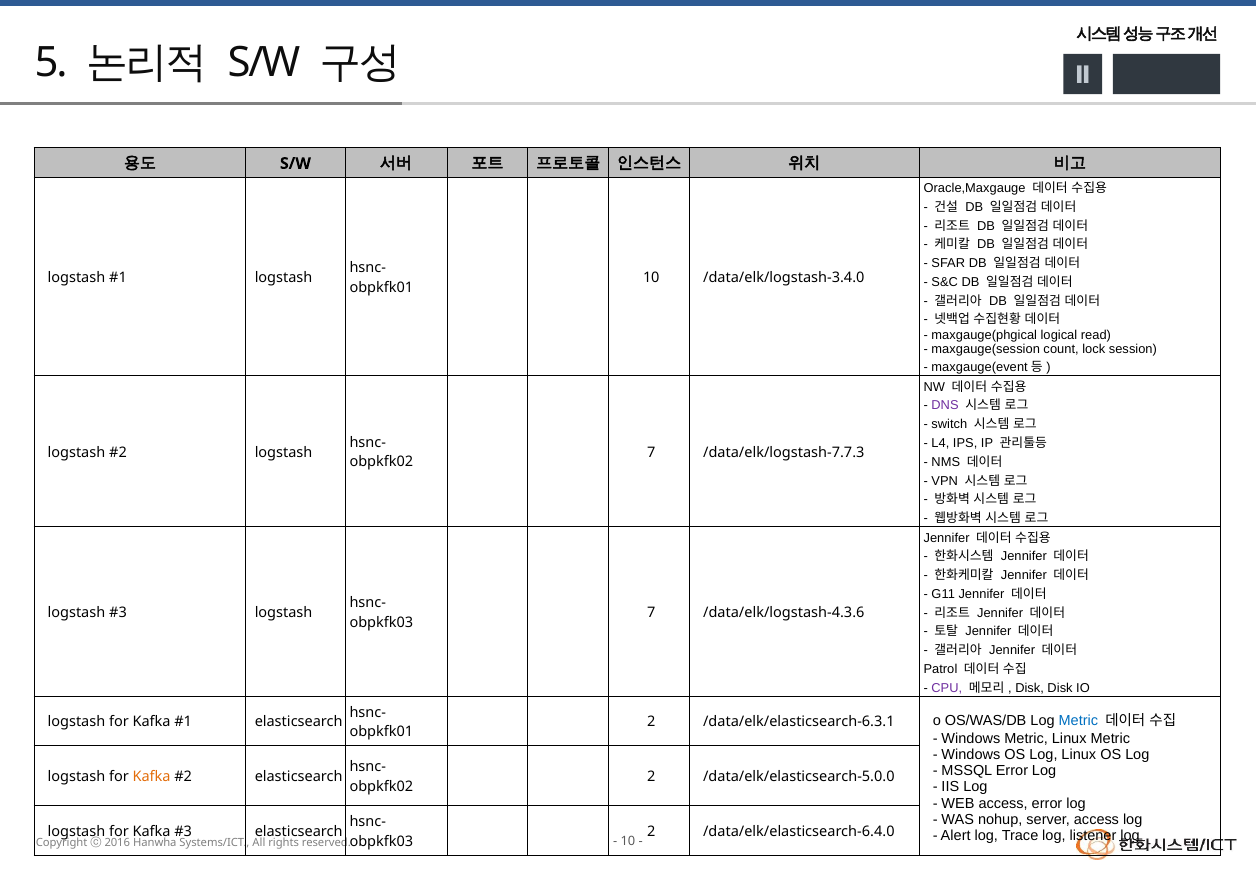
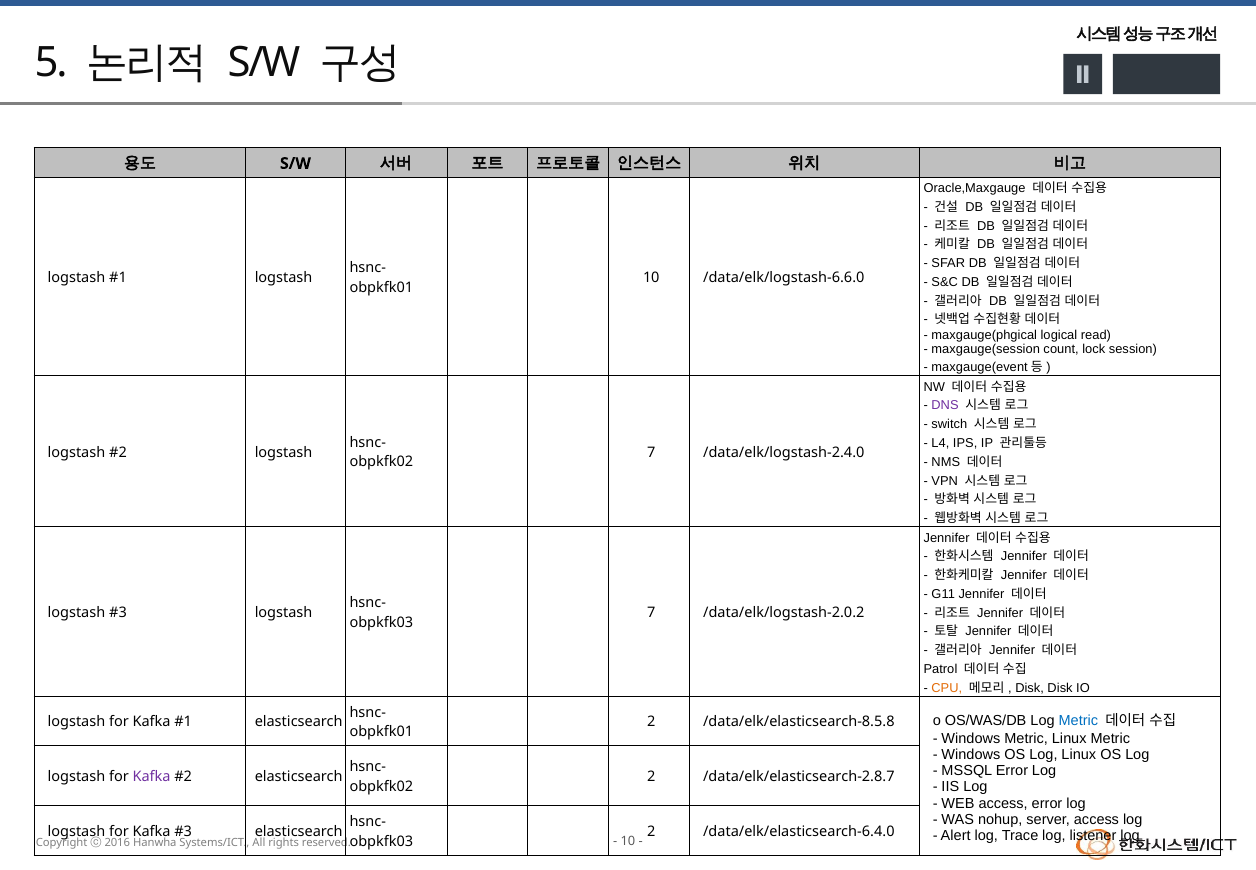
/data/elk/logstash-3.4.0: /data/elk/logstash-3.4.0 -> /data/elk/logstash-6.6.0
/data/elk/logstash-7.7.3: /data/elk/logstash-7.7.3 -> /data/elk/logstash-2.4.0
/data/elk/logstash-4.3.6: /data/elk/logstash-4.3.6 -> /data/elk/logstash-2.0.2
CPU colour: purple -> orange
/data/elk/elasticsearch-6.3.1: /data/elk/elasticsearch-6.3.1 -> /data/elk/elasticsearch-8.5.8
Kafka at (152, 776) colour: orange -> purple
/data/elk/elasticsearch-5.0.0: /data/elk/elasticsearch-5.0.0 -> /data/elk/elasticsearch-2.8.7
